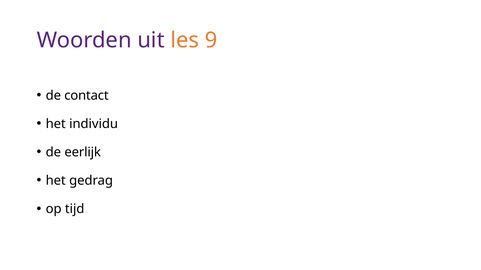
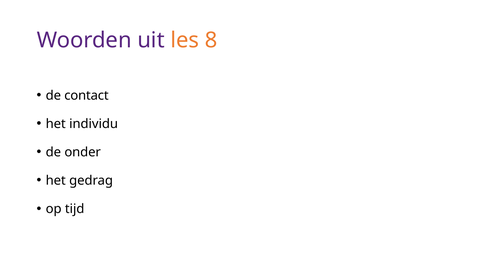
9: 9 -> 8
eerlijk: eerlijk -> onder
